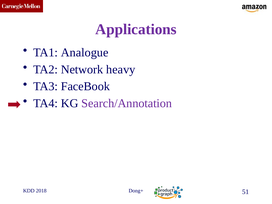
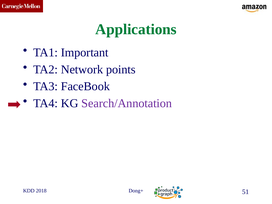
Applications colour: purple -> green
Analogue: Analogue -> Important
heavy: heavy -> points
